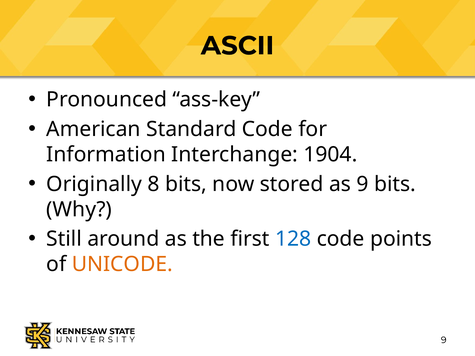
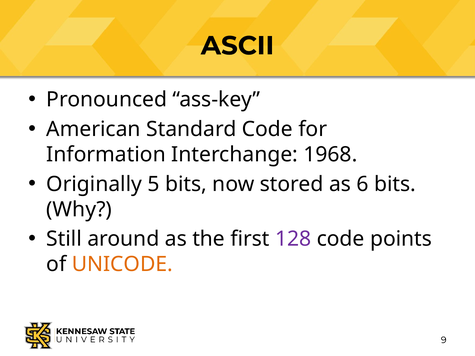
1904: 1904 -> 1968
8: 8 -> 5
as 9: 9 -> 6
128 colour: blue -> purple
